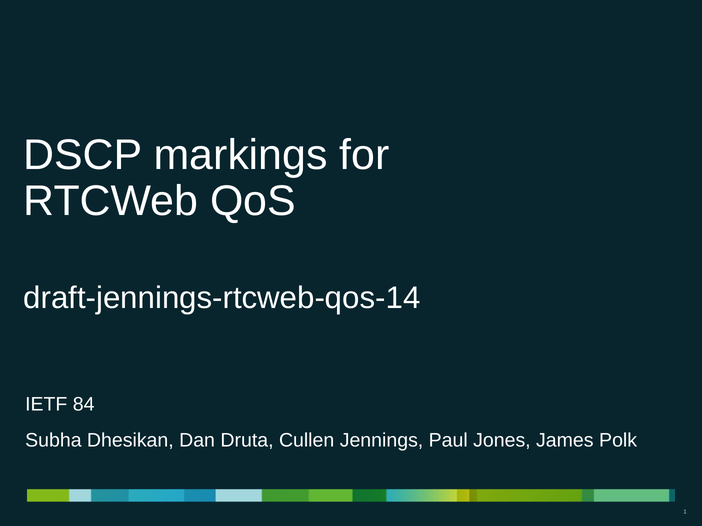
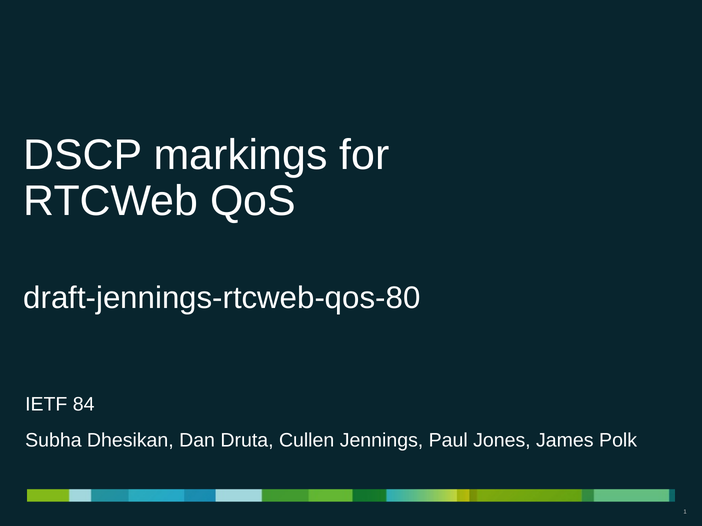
draft-jennings-rtcweb-qos-14: draft-jennings-rtcweb-qos-14 -> draft-jennings-rtcweb-qos-80
